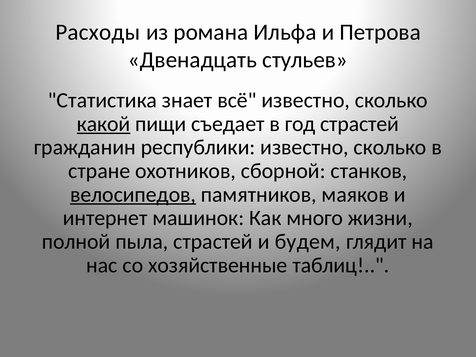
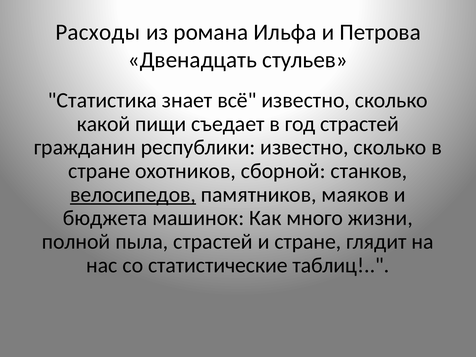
какой underline: present -> none
интернет: интернет -> бюджета
и будем: будем -> стране
хозяйственные: хозяйственные -> статистические
